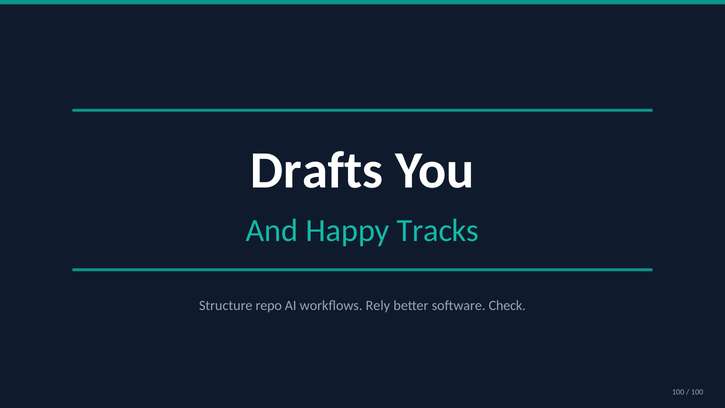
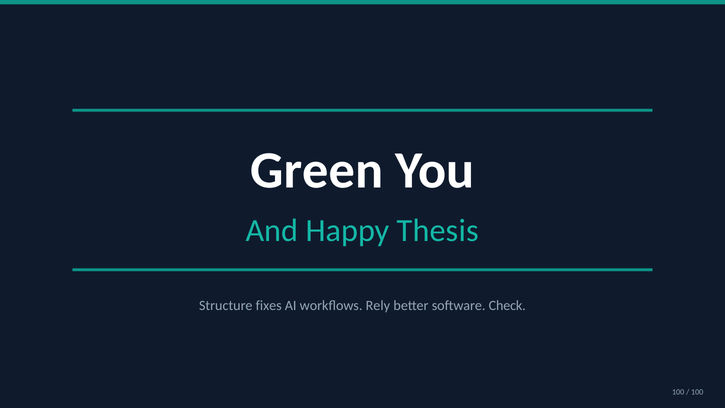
Drafts: Drafts -> Green
Tracks: Tracks -> Thesis
repo: repo -> fixes
